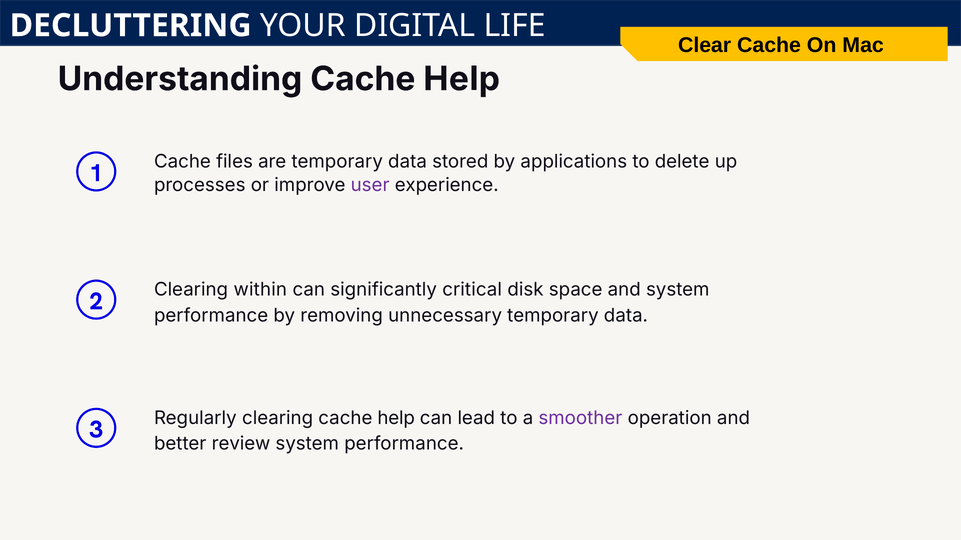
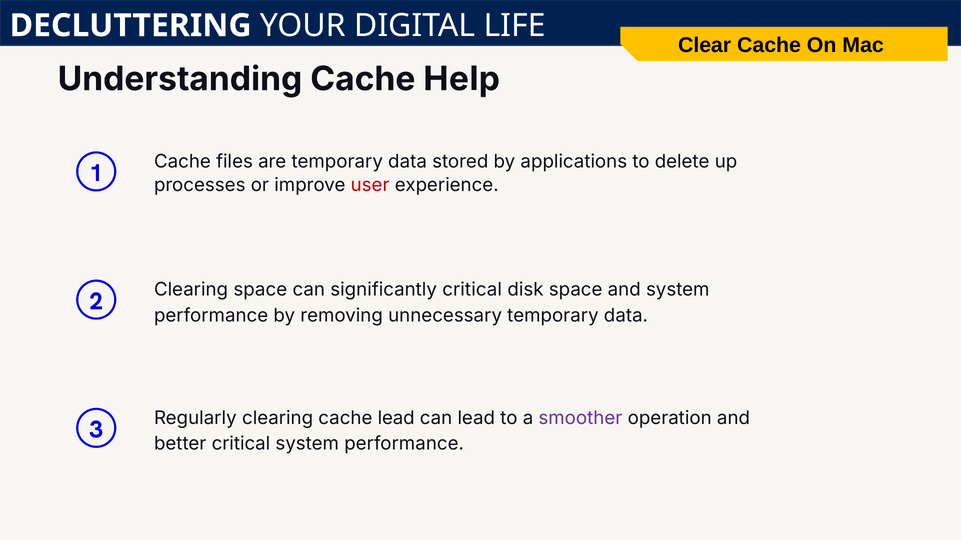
user colour: purple -> red
Clearing within: within -> space
clearing cache help: help -> lead
better review: review -> critical
